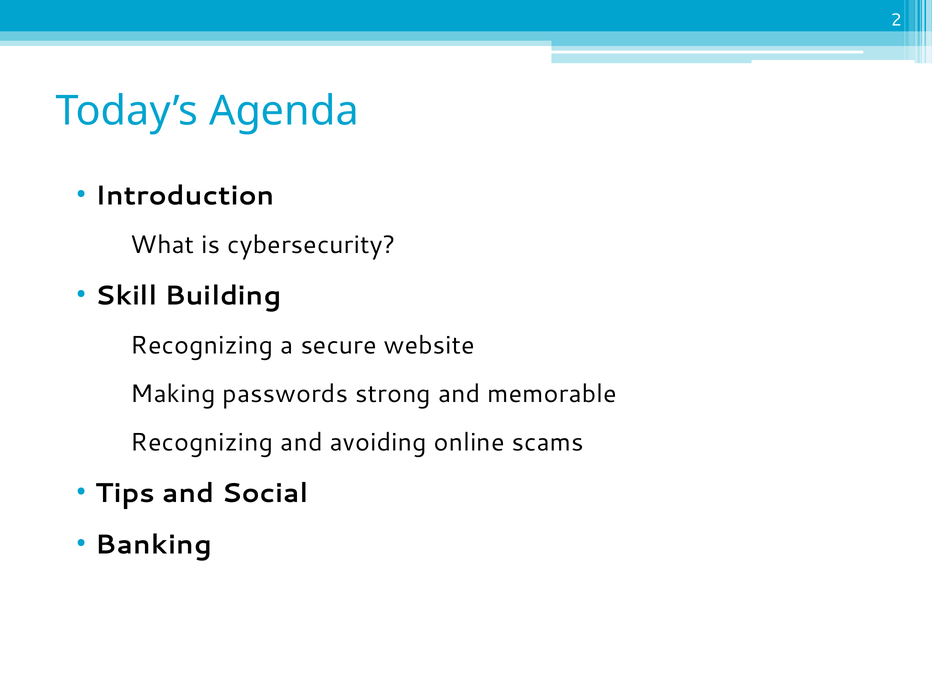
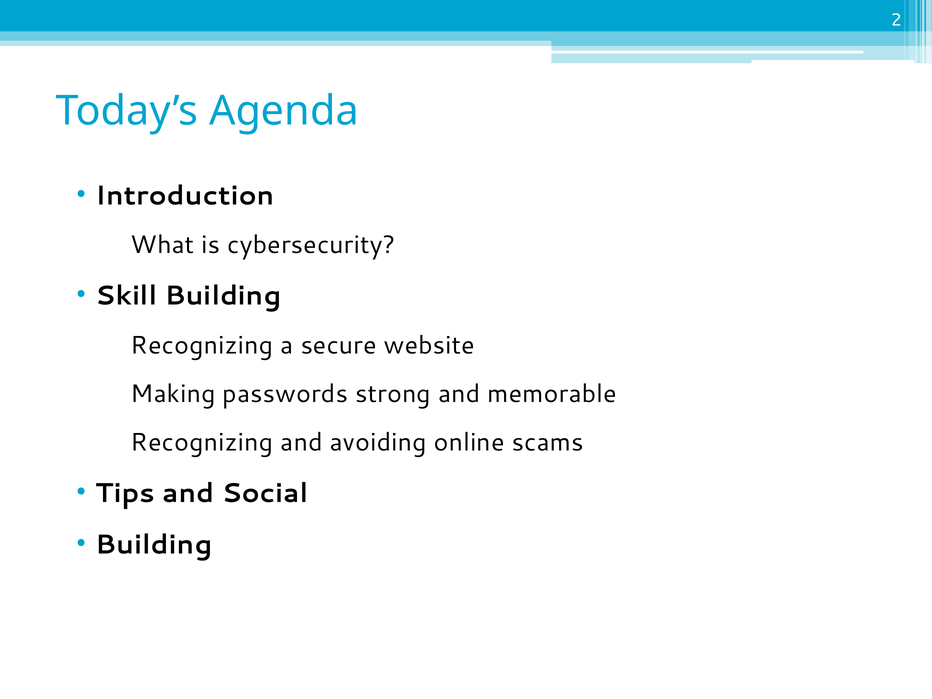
Banking at (154, 545): Banking -> Building
